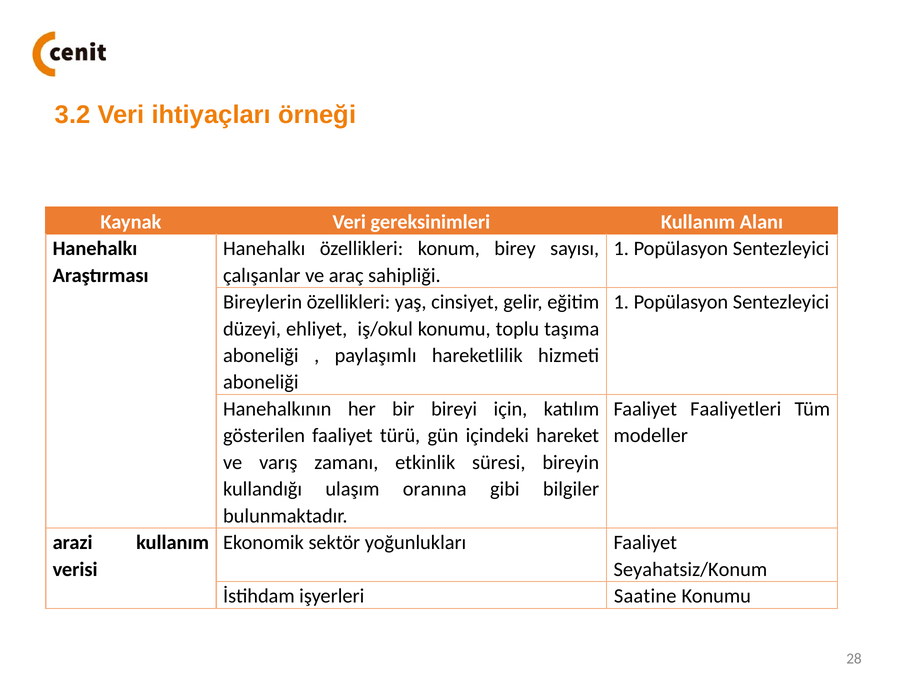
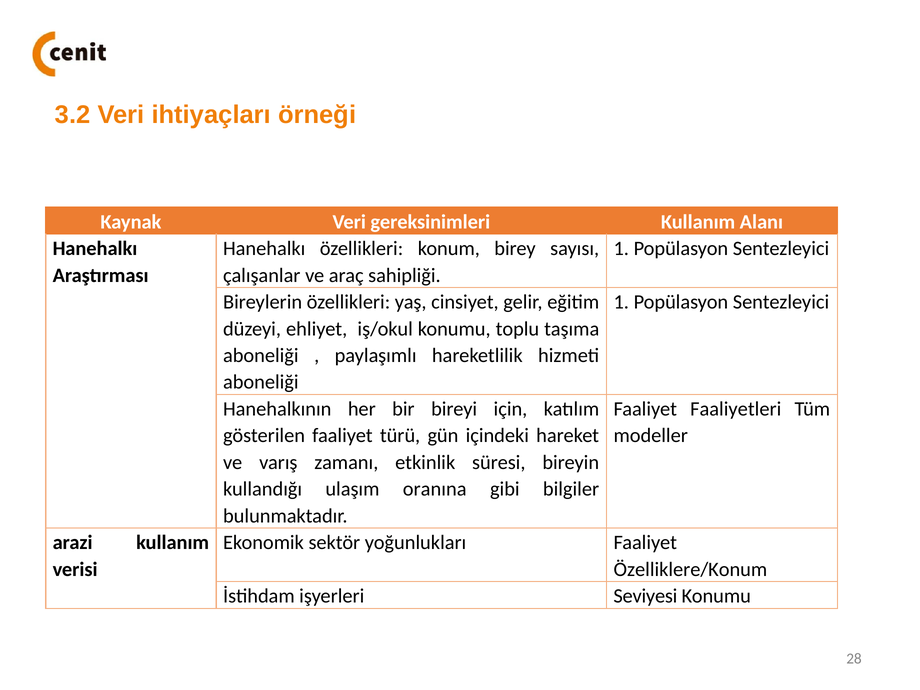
Seyahatsiz/Konum: Seyahatsiz/Konum -> Özelliklere/Konum
Saatine: Saatine -> Seviyesi
